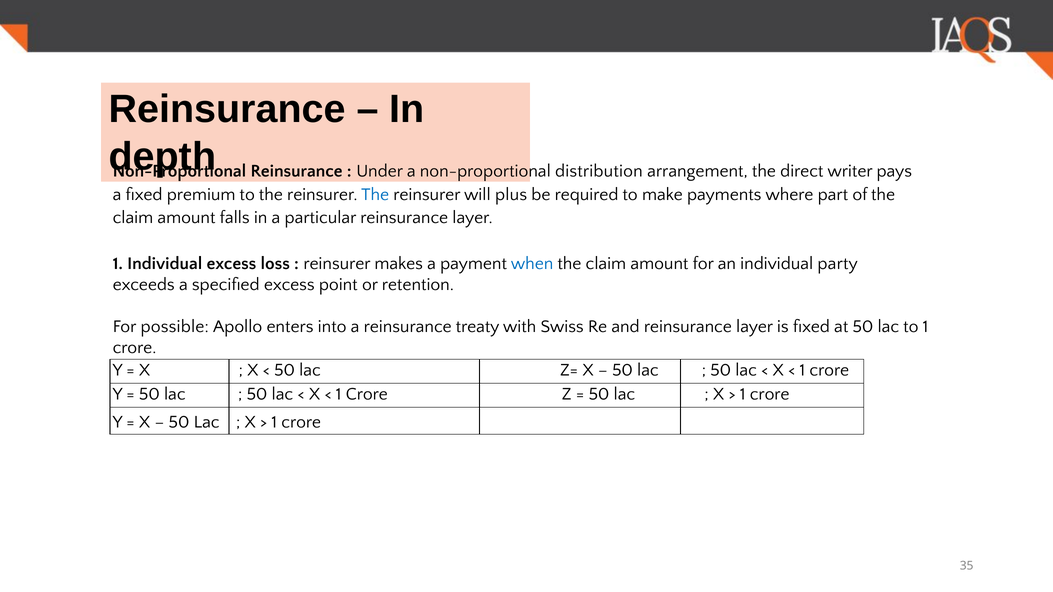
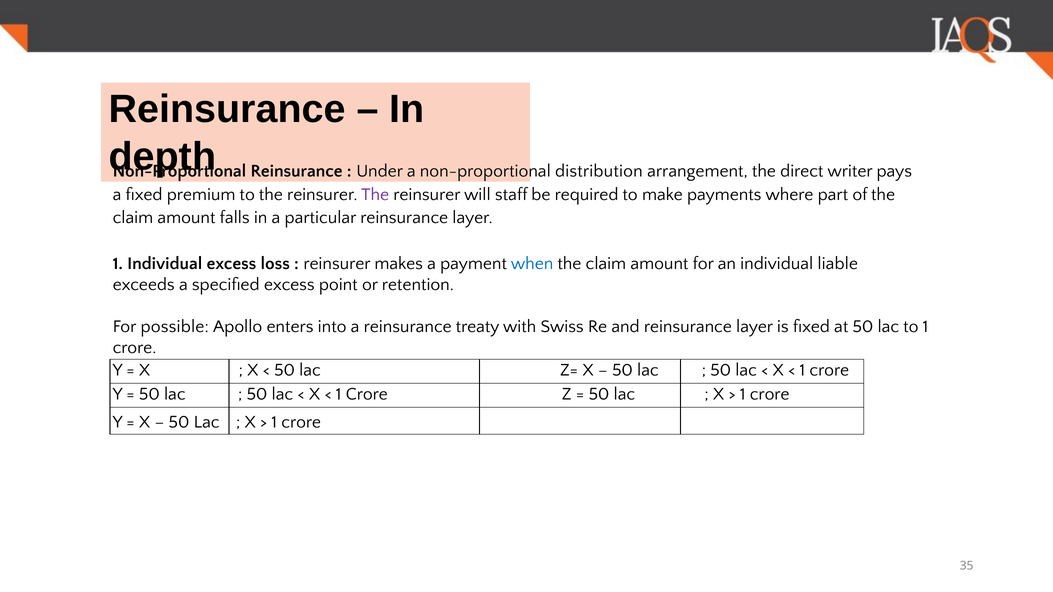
The at (375, 194) colour: blue -> purple
plus: plus -> staff
party: party -> liable
